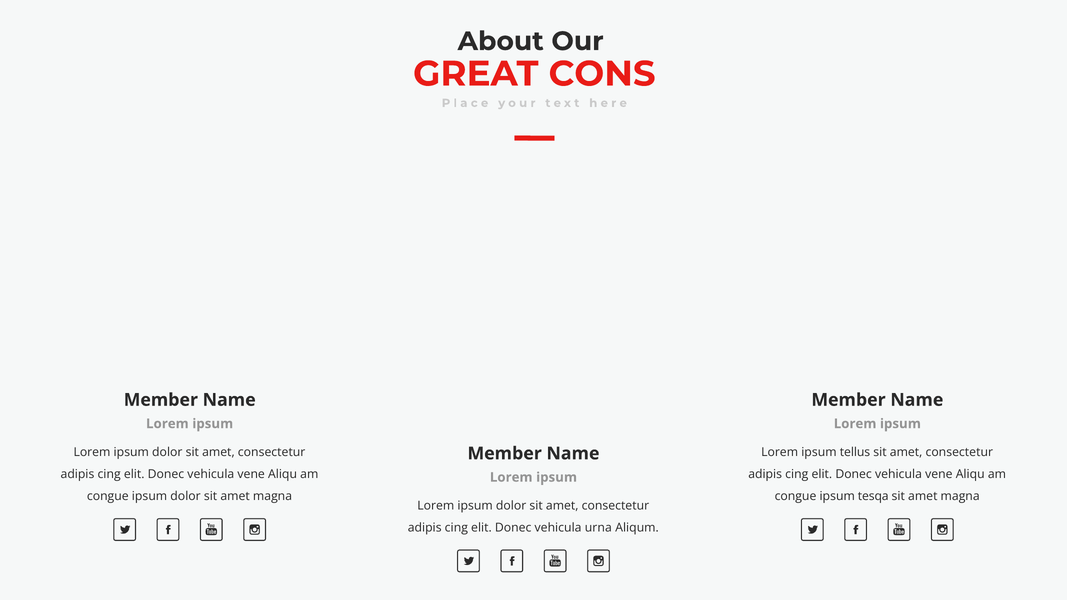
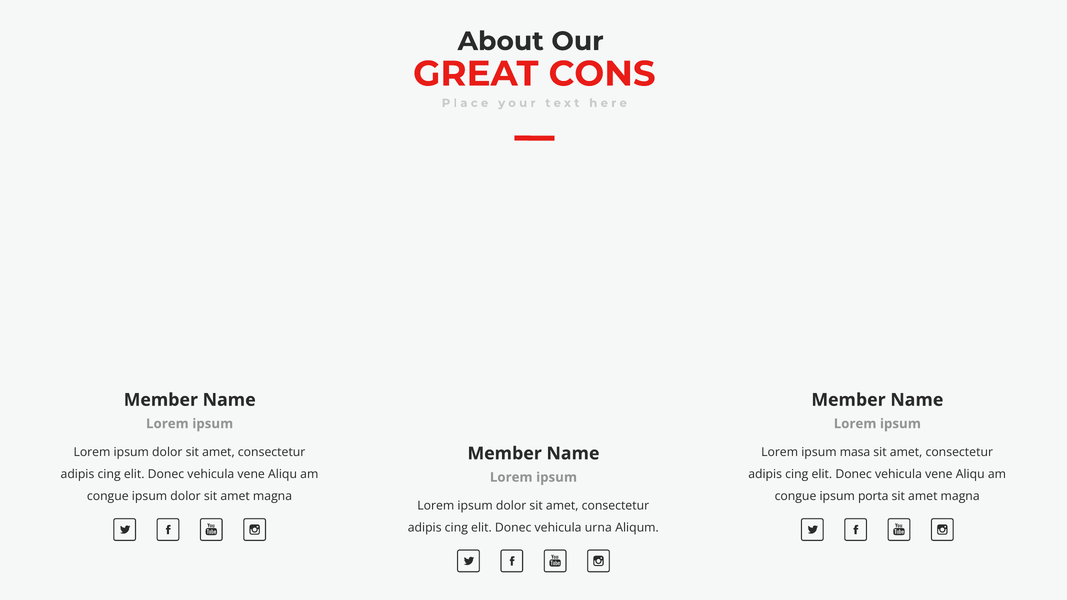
tellus: tellus -> masa
tesqa: tesqa -> porta
